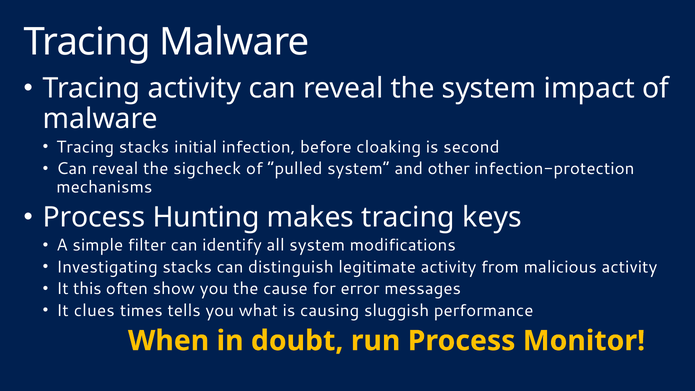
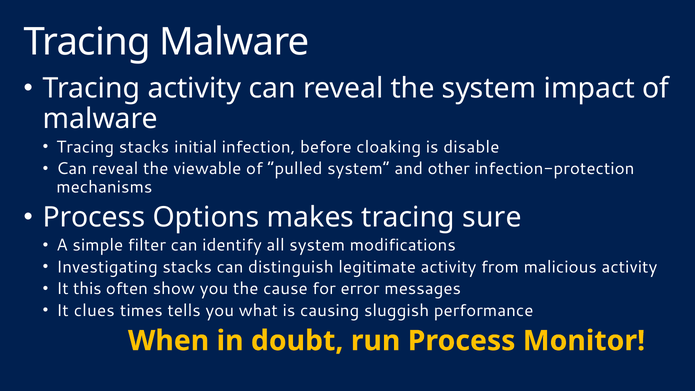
second: second -> disable
sigcheck: sigcheck -> viewable
Hunting: Hunting -> Options
keys: keys -> sure
